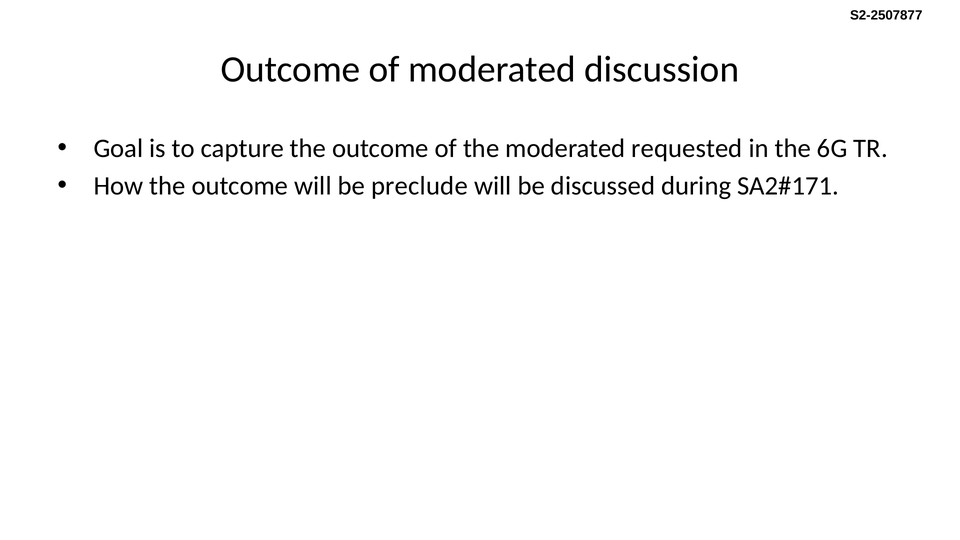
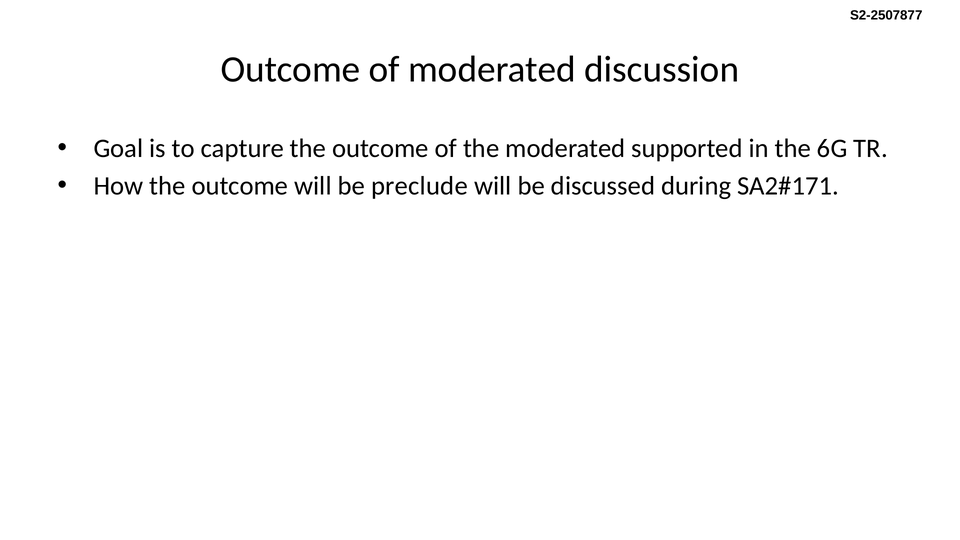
requested: requested -> supported
